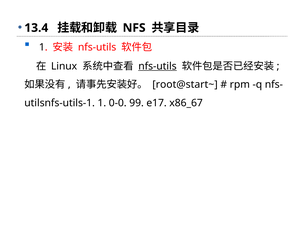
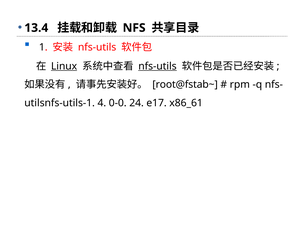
Linux underline: none -> present
root@start~: root@start~ -> root@fstab~
1 at (102, 103): 1 -> 4
99: 99 -> 24
x86_67: x86_67 -> x86_61
